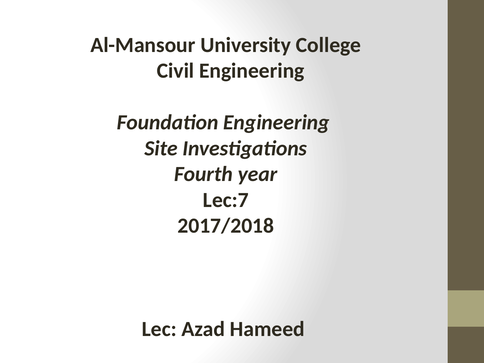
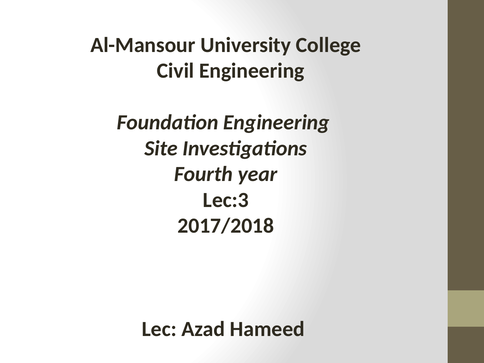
Lec:7: Lec:7 -> Lec:3
